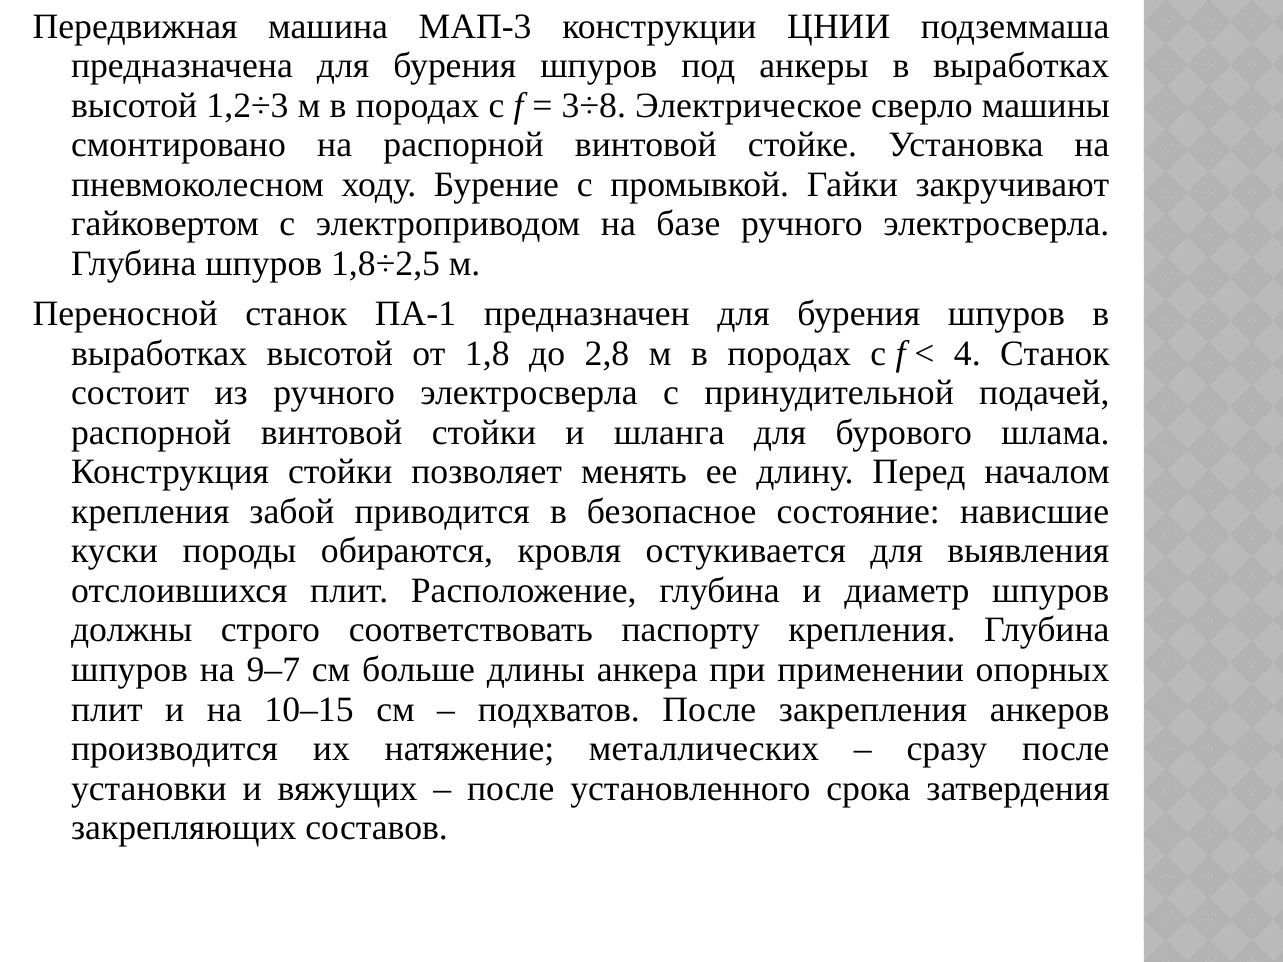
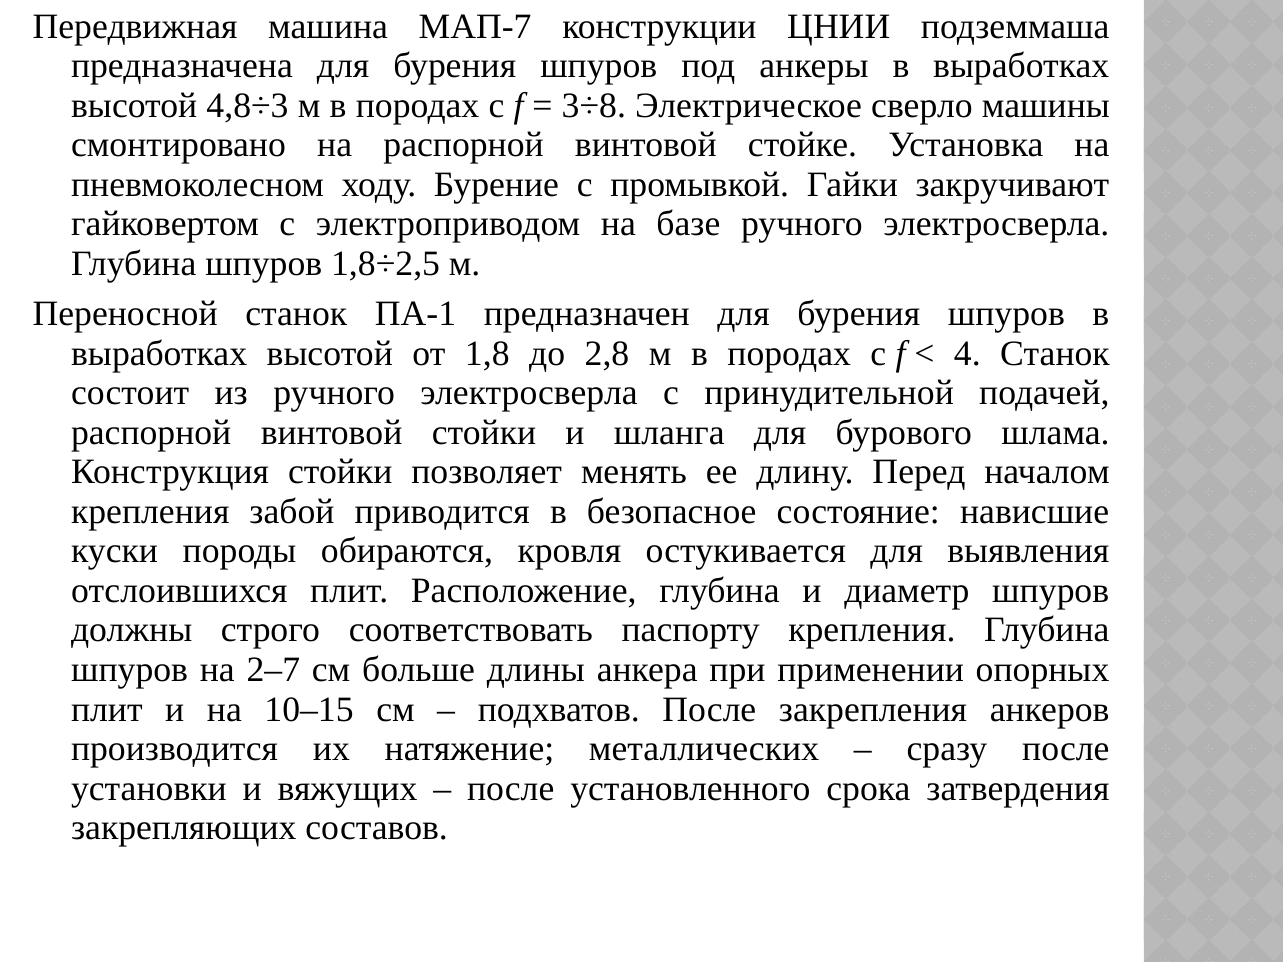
МАП-3: МАП-3 -> МАП-7
1,2÷3: 1,2÷3 -> 4,8÷3
9–7: 9–7 -> 2–7
